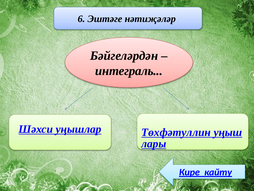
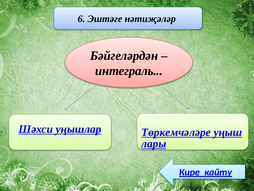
Төхфәтуллин: Төхфәтуллин -> Төркемчәләре
